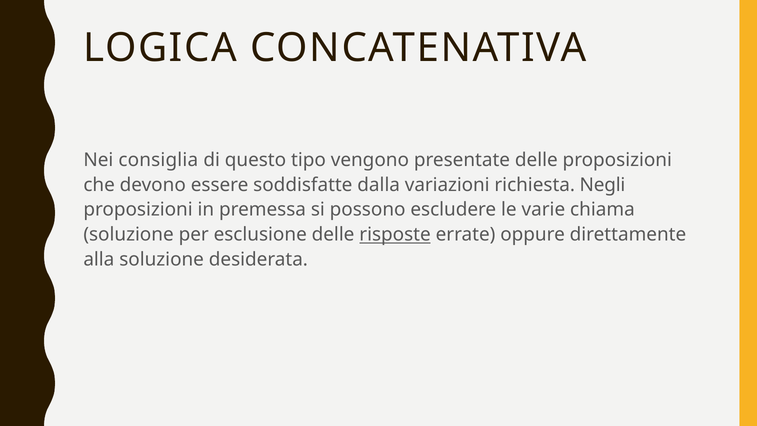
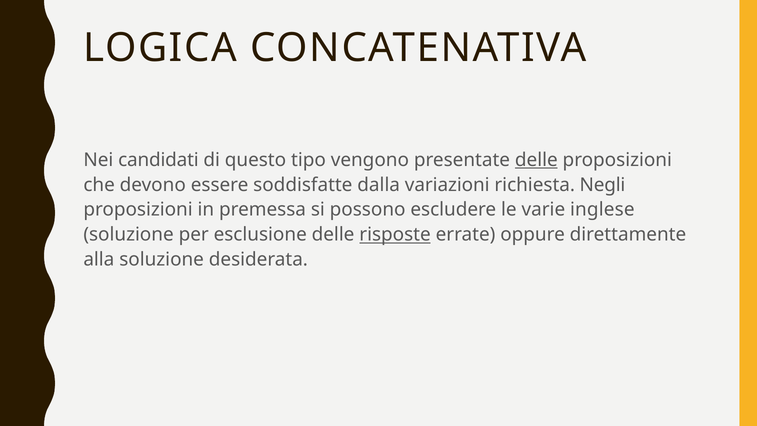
consiglia: consiglia -> candidati
delle at (536, 160) underline: none -> present
chiama: chiama -> inglese
